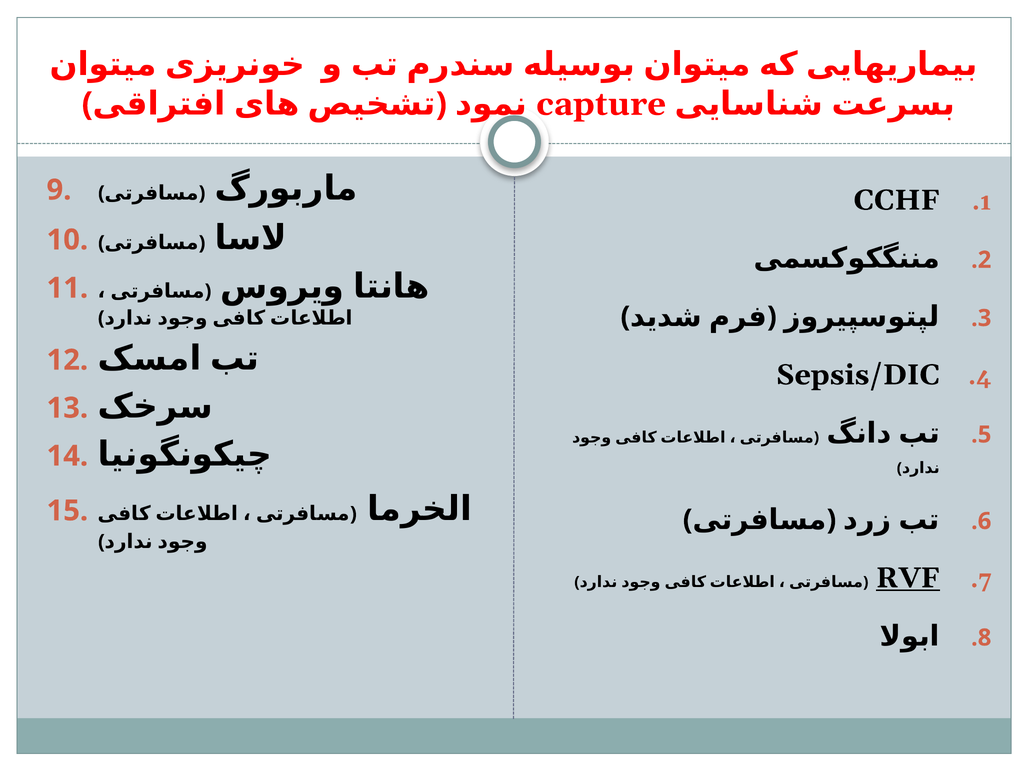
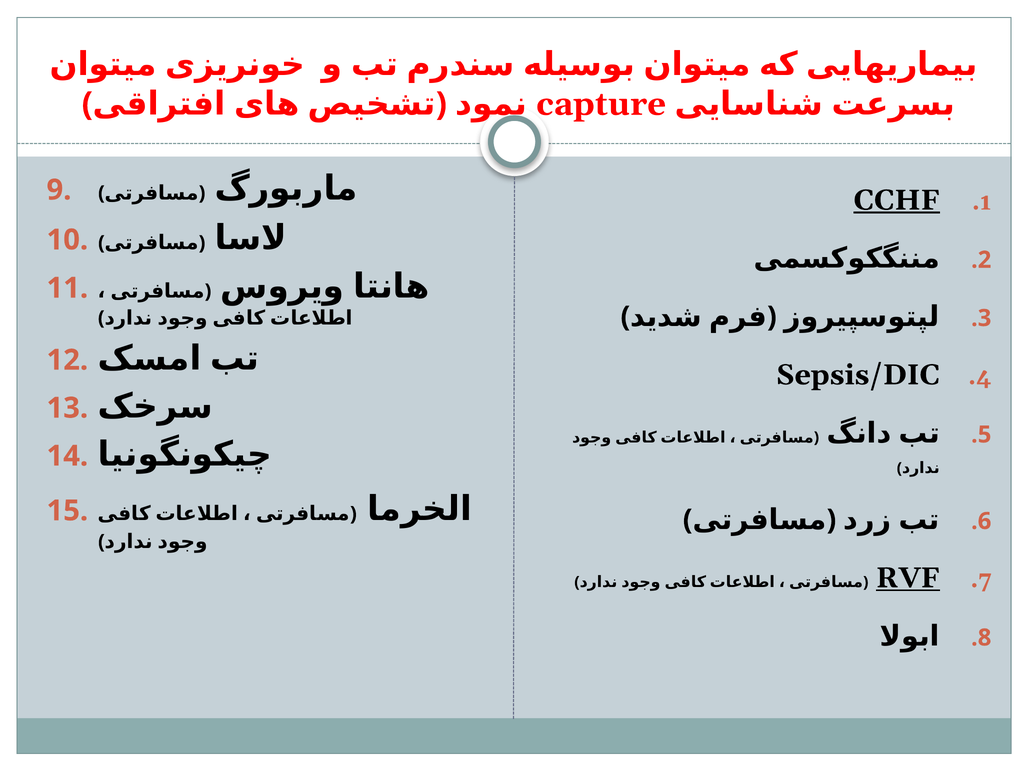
CCHF underline: none -> present
